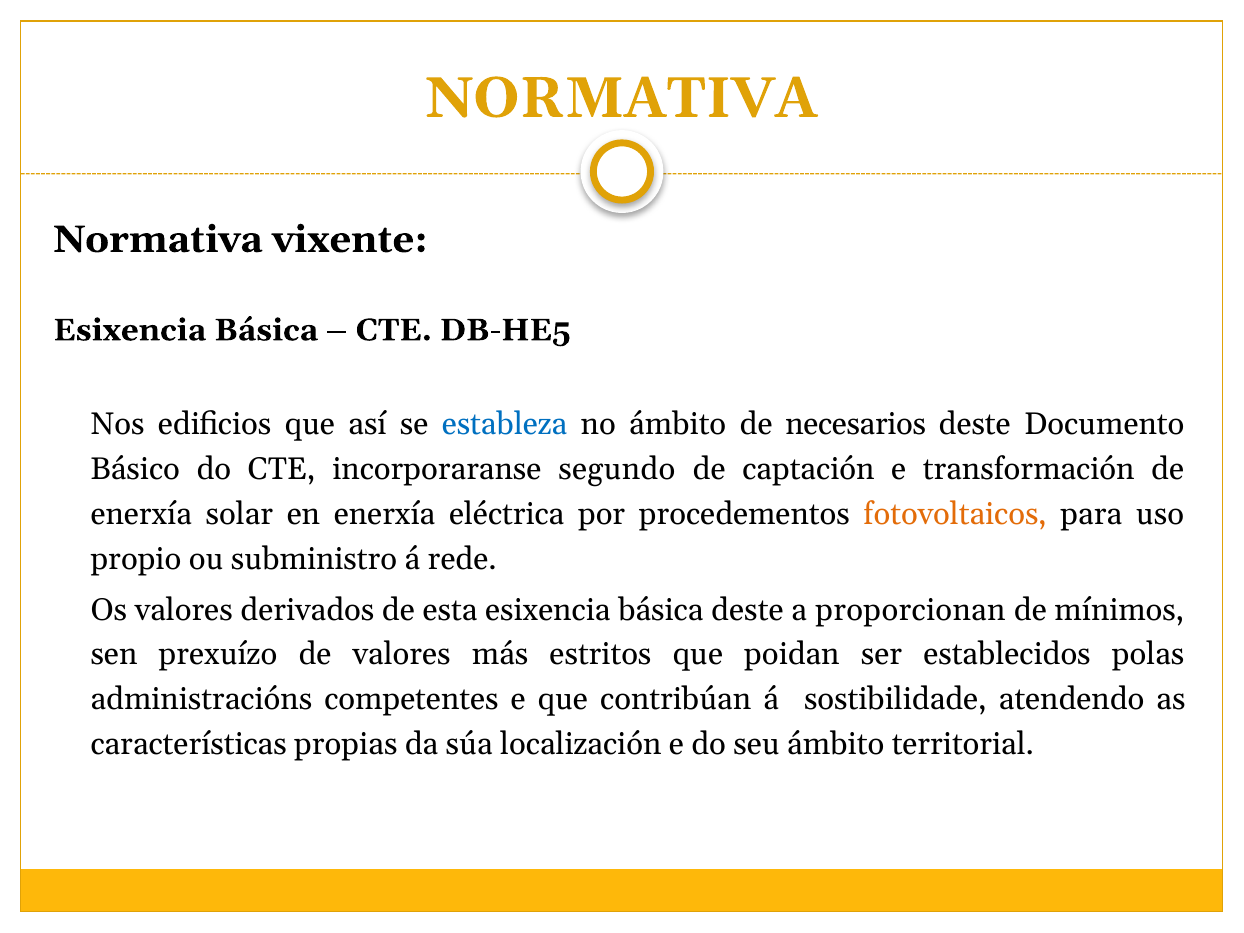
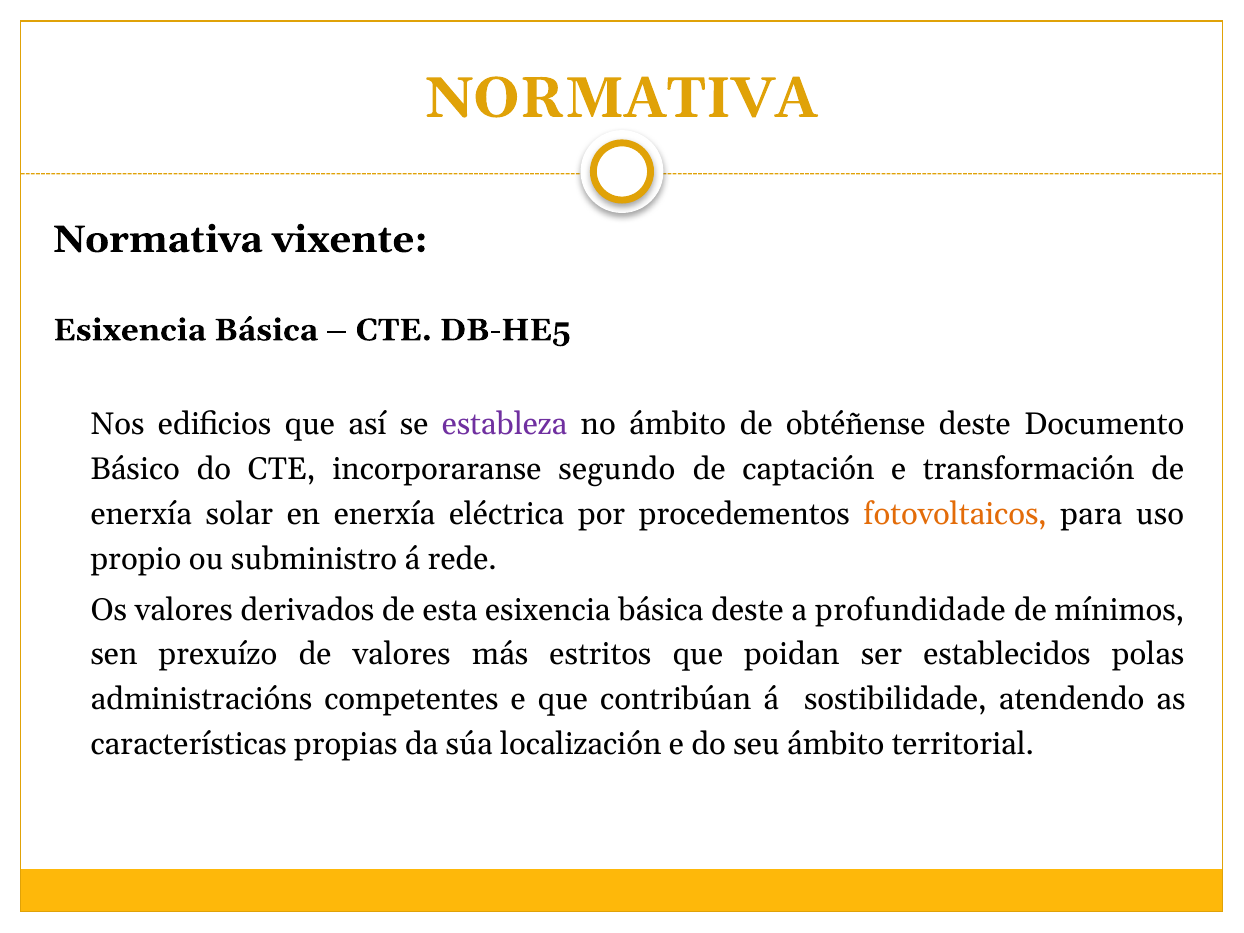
estableza colour: blue -> purple
necesarios: necesarios -> obtéñense
proporcionan: proporcionan -> profundidade
